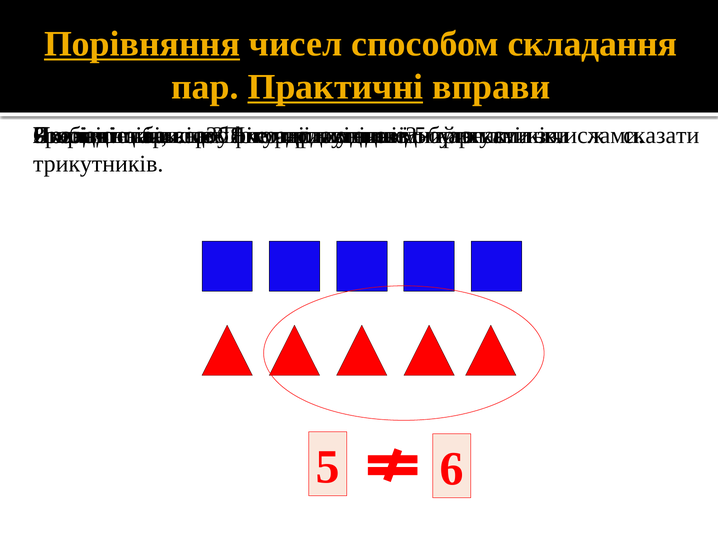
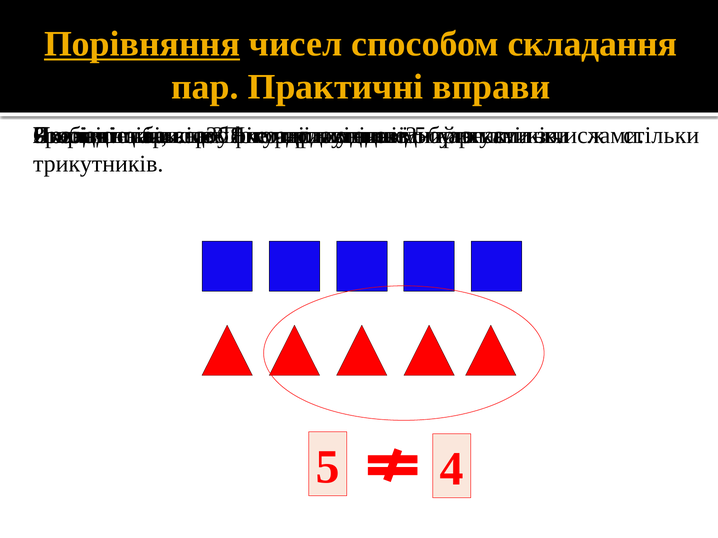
Практичні underline: present -> none
сказати at (661, 135): сказати -> стільки
6: 6 -> 4
